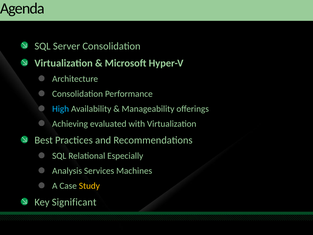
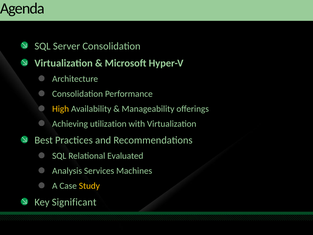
High colour: light blue -> yellow
evaluated: evaluated -> utilization
Especially: Especially -> Evaluated
